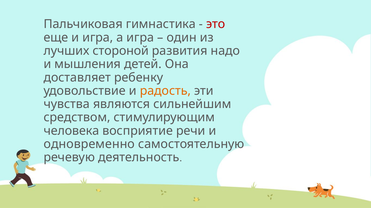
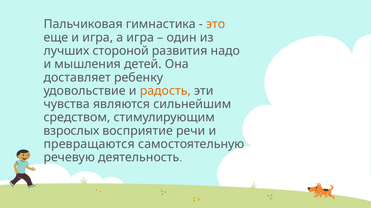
это colour: red -> orange
человека: человека -> взрослых
одновременно: одновременно -> превращаются
